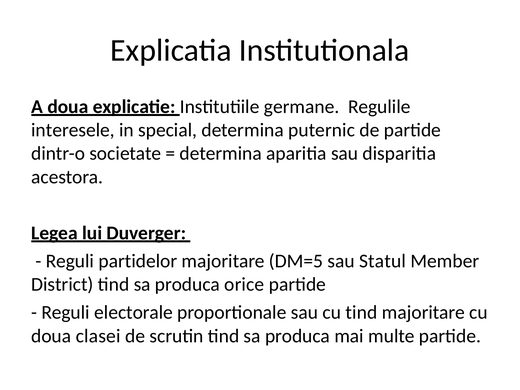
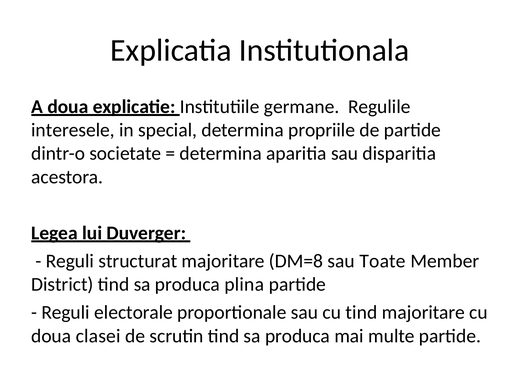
puternic: puternic -> propriile
partidelor: partidelor -> structurat
DM=5: DM=5 -> DM=8
Statul: Statul -> Toate
orice: orice -> plina
